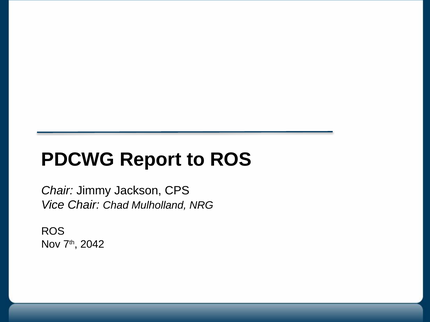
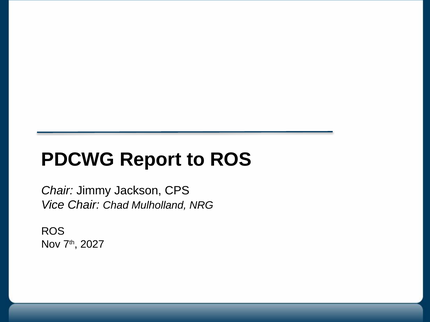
2042: 2042 -> 2027
